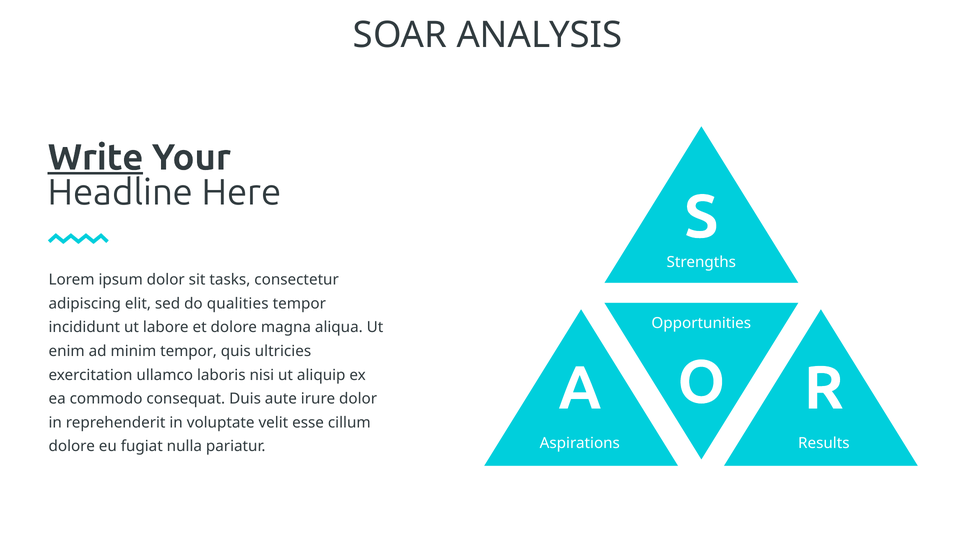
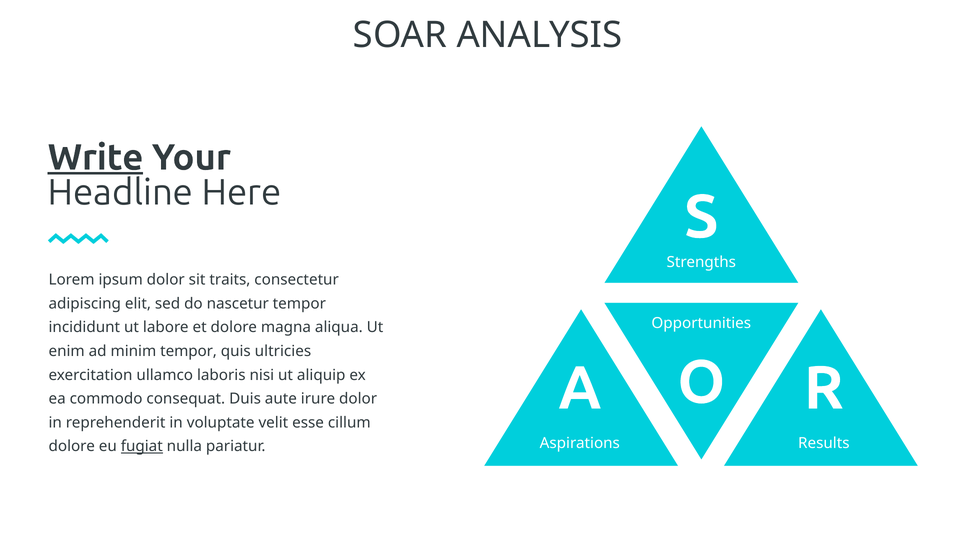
tasks: tasks -> traits
qualities: qualities -> nascetur
fugiat underline: none -> present
